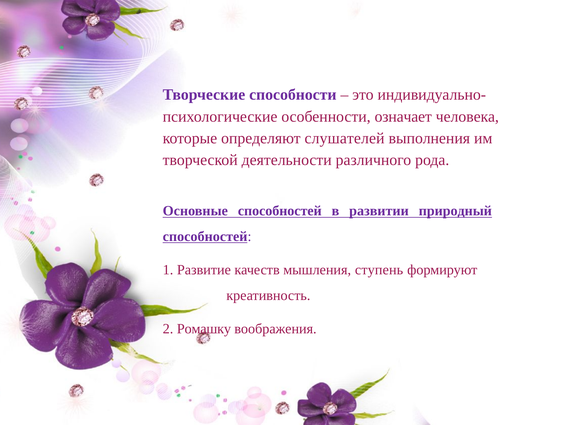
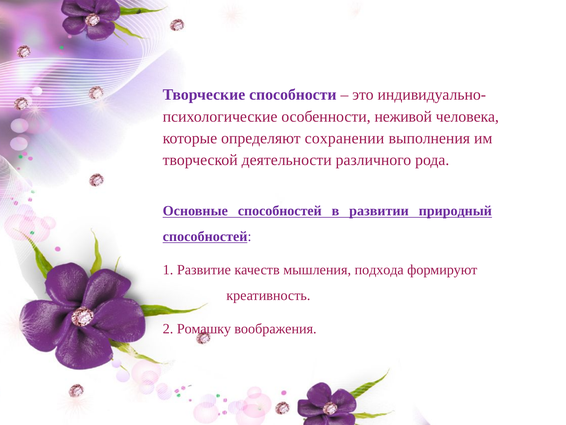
означает: означает -> неживой
слушателей: слушателей -> сохранении
ступень: ступень -> подхода
